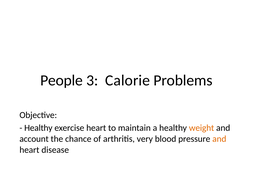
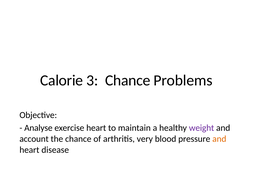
People: People -> Calorie
3 Calorie: Calorie -> Chance
Healthy at (38, 128): Healthy -> Analyse
weight colour: orange -> purple
